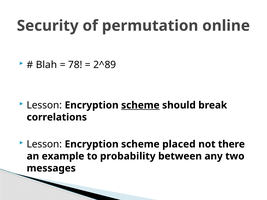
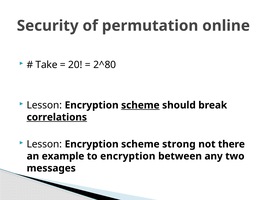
Blah: Blah -> Take
78: 78 -> 20
2^89: 2^89 -> 2^80
correlations underline: none -> present
placed: placed -> strong
to probability: probability -> encryption
